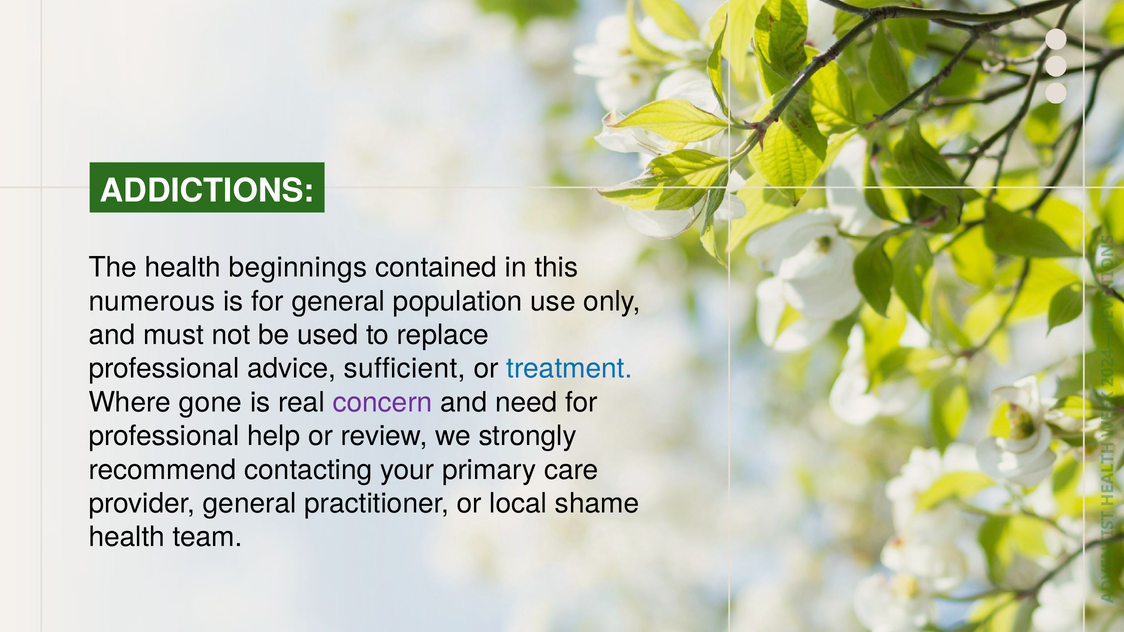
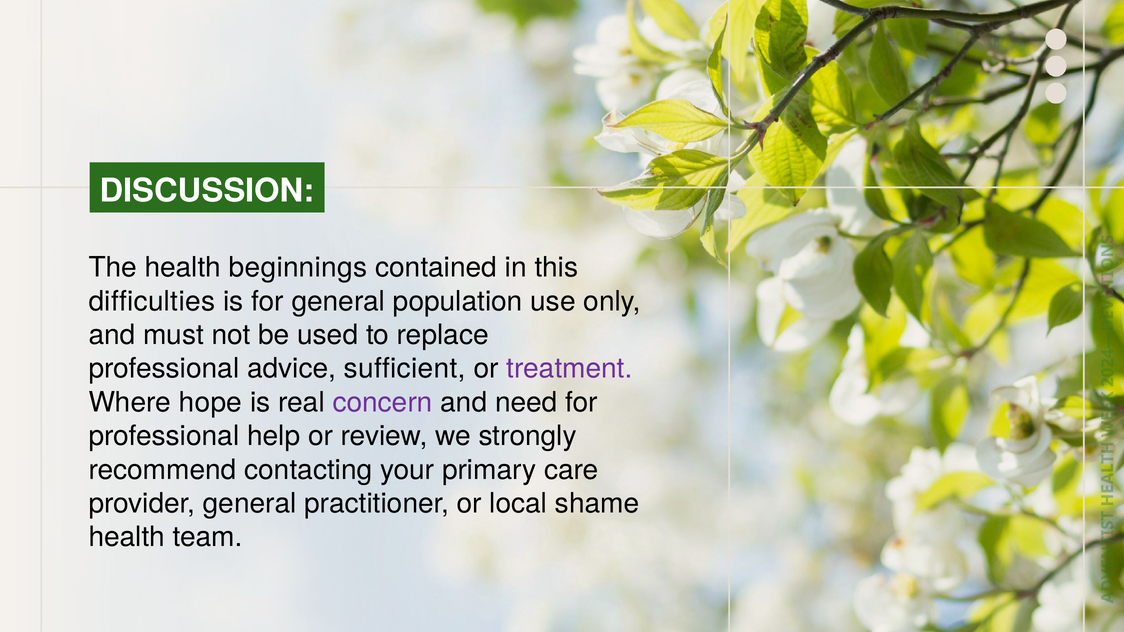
ADDICTIONS: ADDICTIONS -> DISCUSSION
numerous: numerous -> difficulties
treatment colour: blue -> purple
gone: gone -> hope
